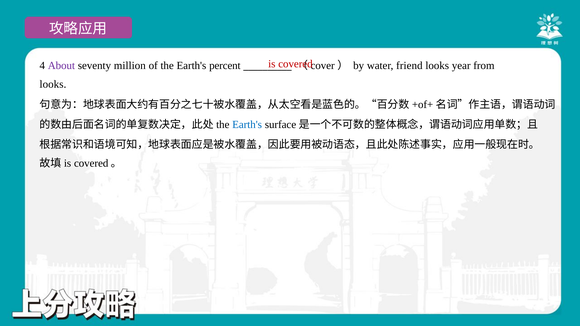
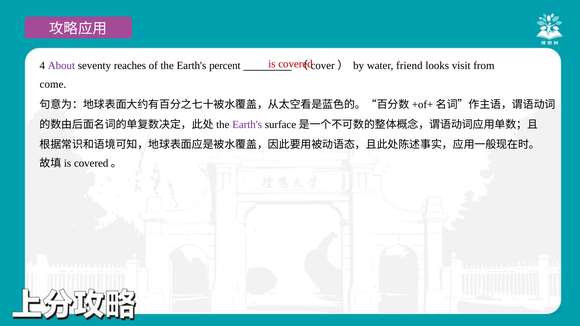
million: million -> reaches
year: year -> visit
looks at (53, 84): looks -> come
Earth's at (247, 125) colour: blue -> purple
